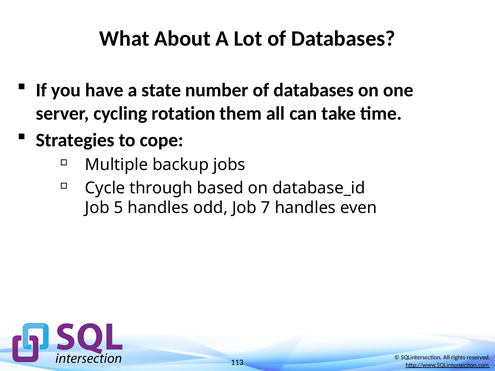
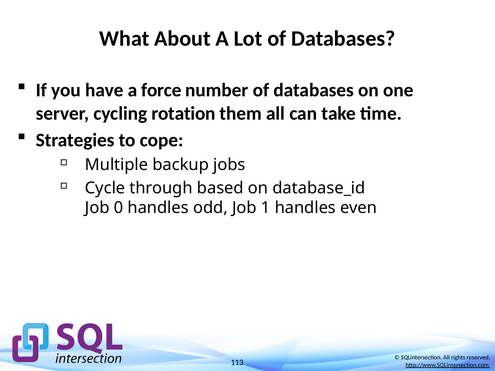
state: state -> force
5: 5 -> 0
7: 7 -> 1
